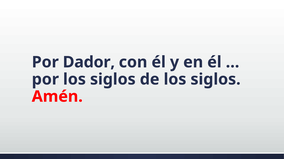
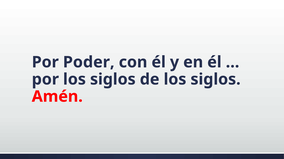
Dador: Dador -> Poder
